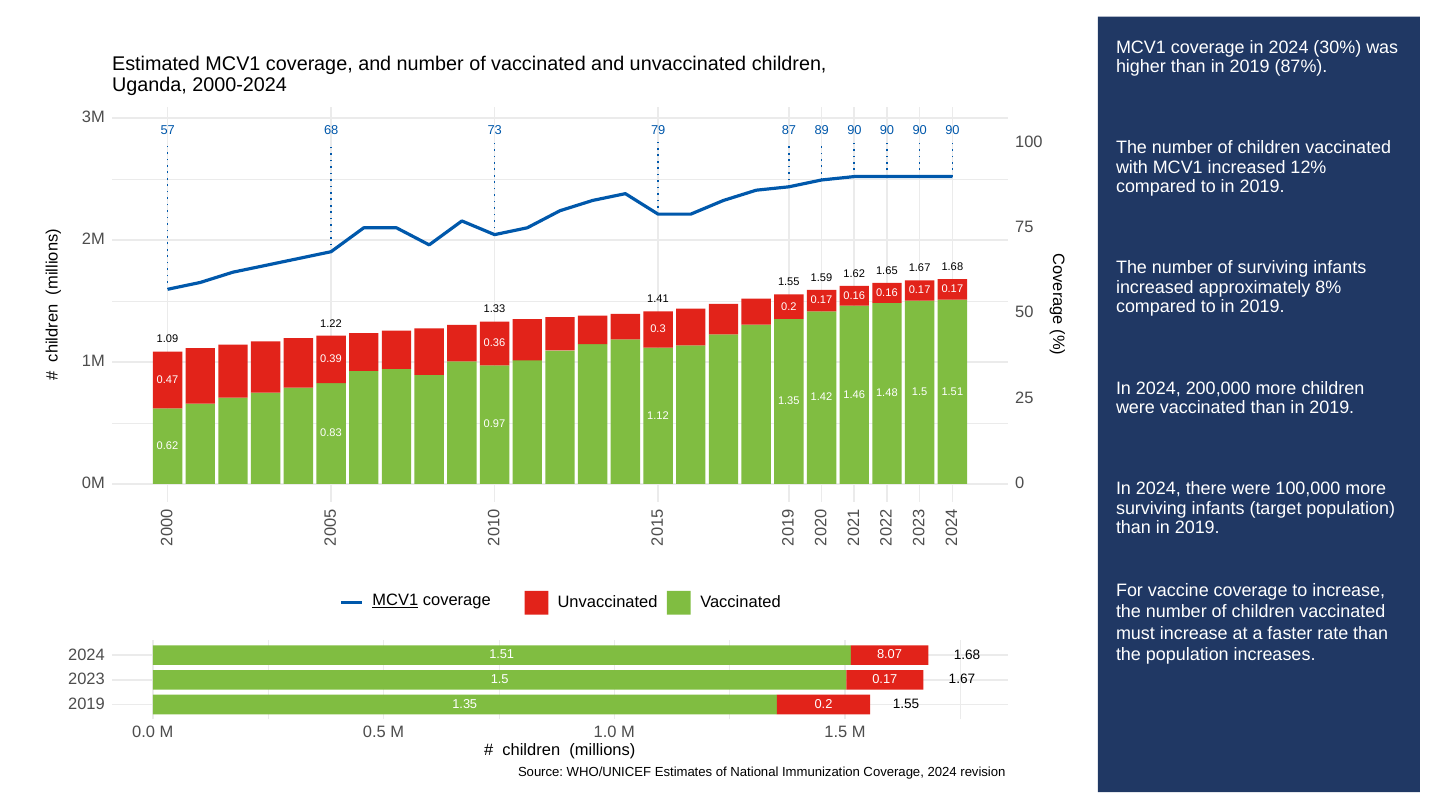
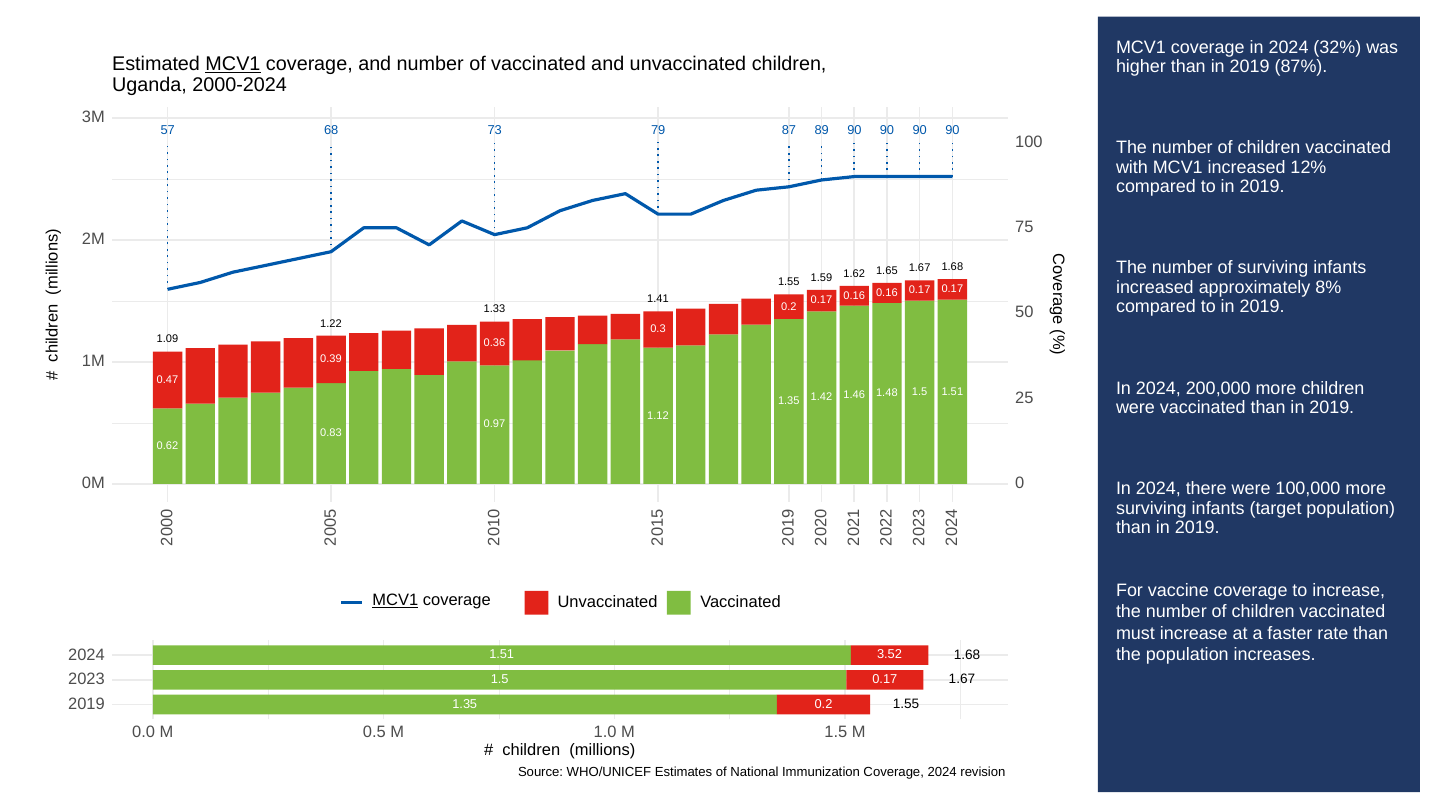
30%: 30% -> 32%
MCV1 at (233, 64) underline: none -> present
8.07: 8.07 -> 3.52
